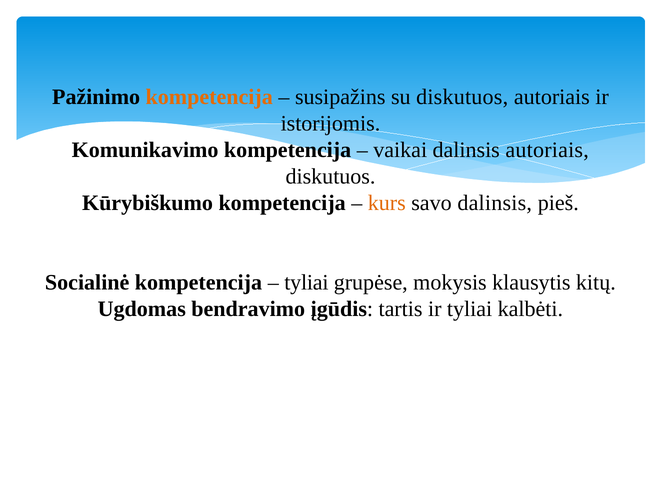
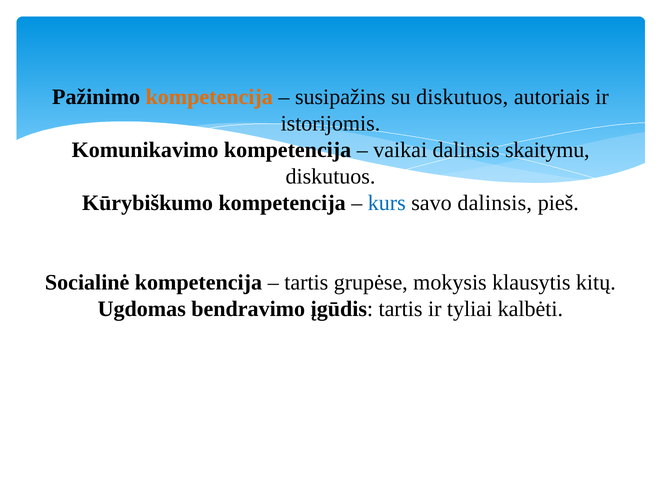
dalinsis autoriais: autoriais -> skaitymu
kurs colour: orange -> blue
tyliai at (306, 282): tyliai -> tartis
